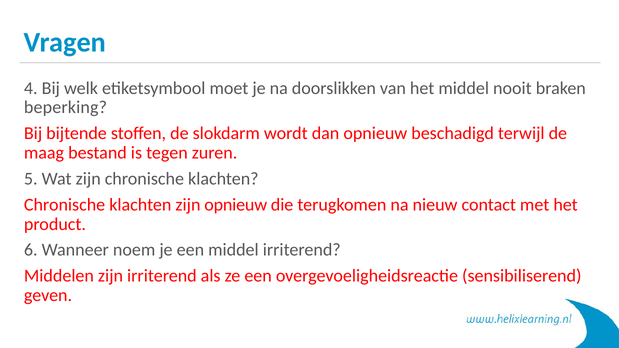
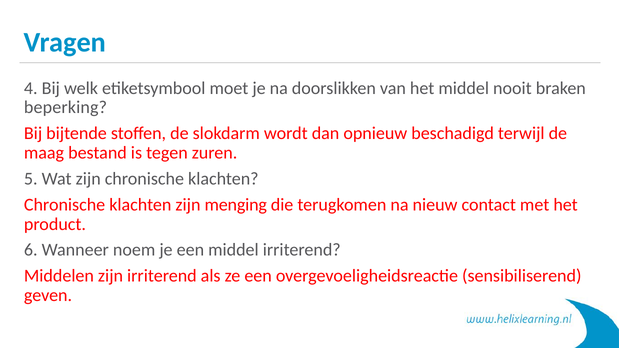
zijn opnieuw: opnieuw -> menging
